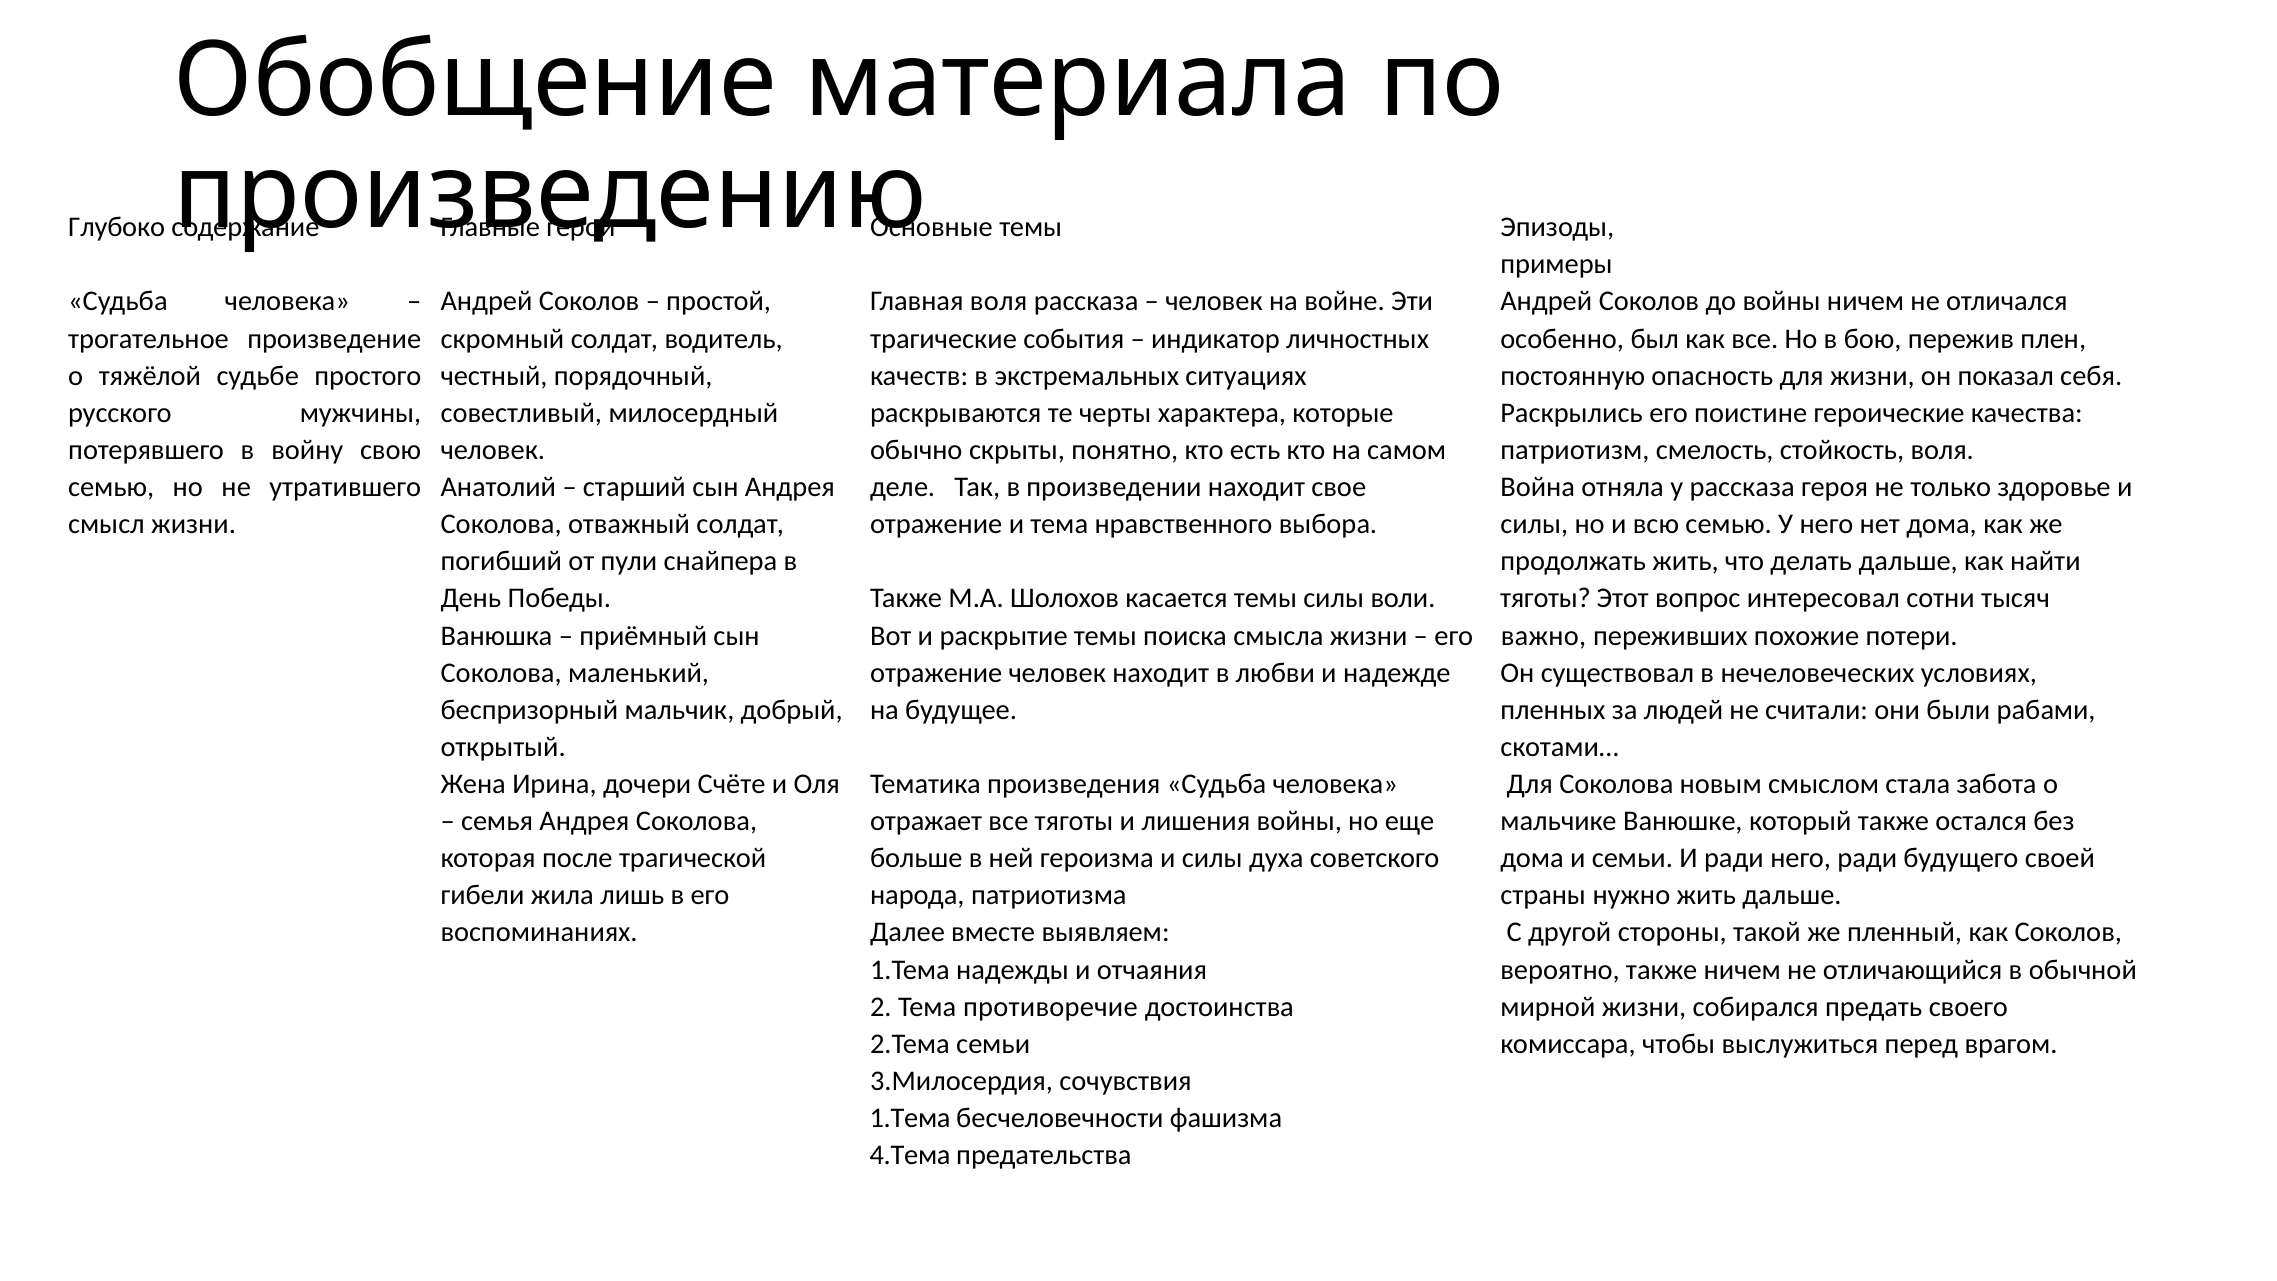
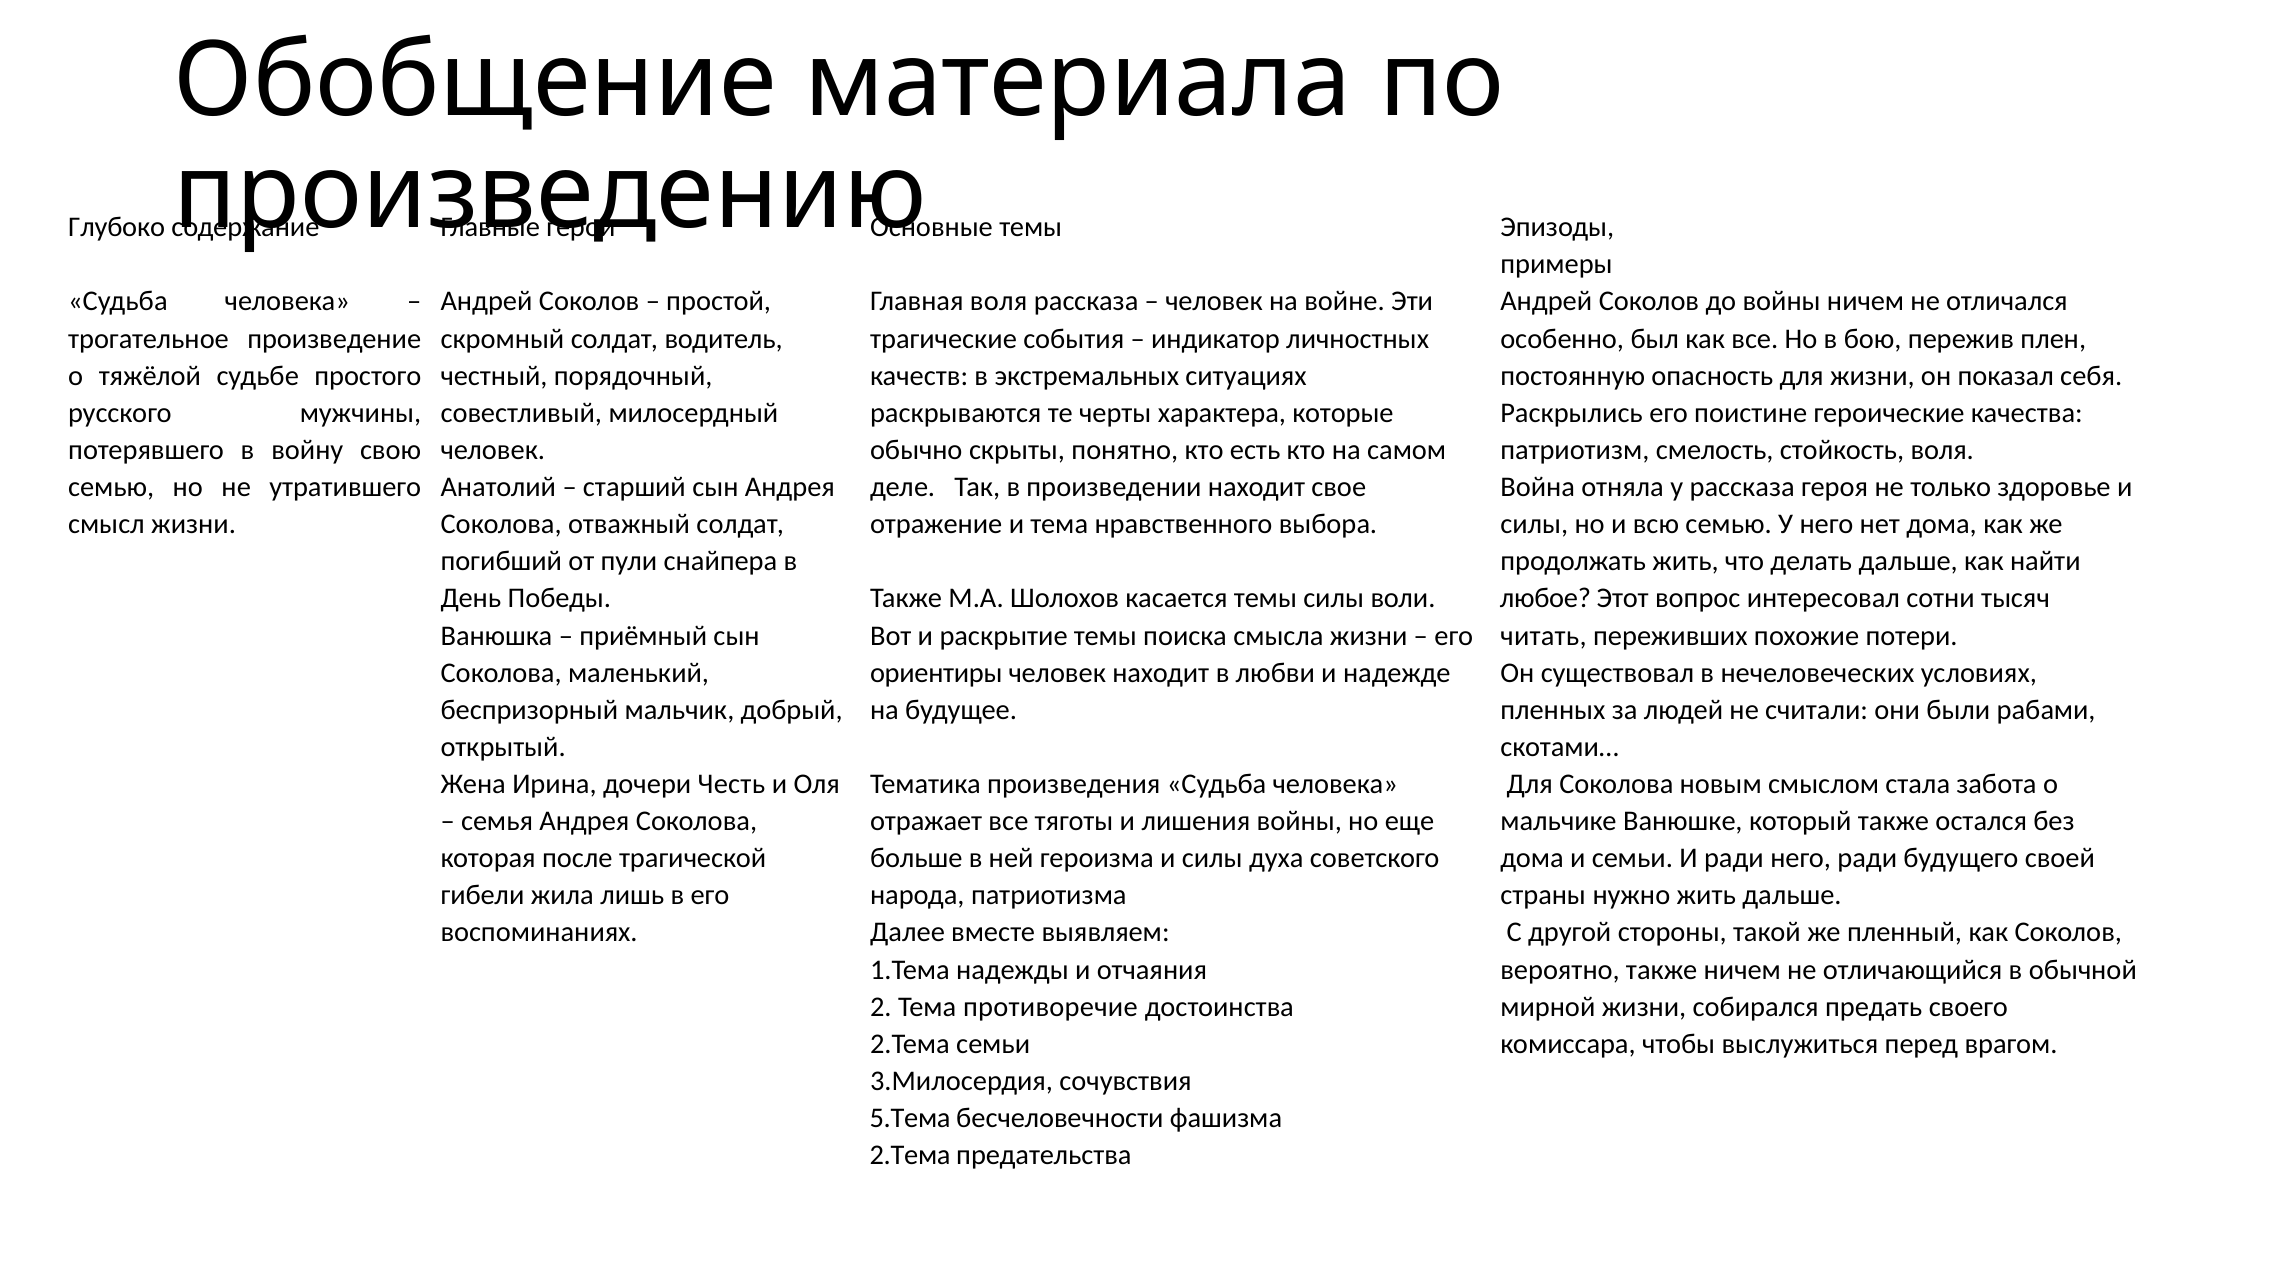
тяготы at (1545, 598): тяготы -> любое
важно: важно -> читать
отражение at (936, 673): отражение -> ориентиры
Счёте: Счёте -> Честь
1.Тема at (910, 1118): 1.Тема -> 5.Тема
4.Тема at (910, 1155): 4.Тема -> 2.Тема
